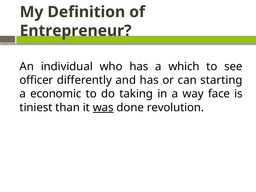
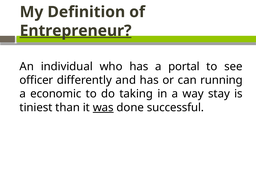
Entrepreneur underline: none -> present
which: which -> portal
starting: starting -> running
face: face -> stay
revolution: revolution -> successful
